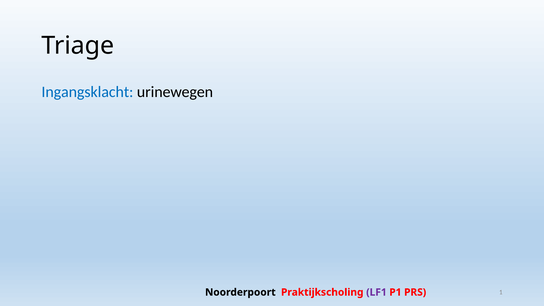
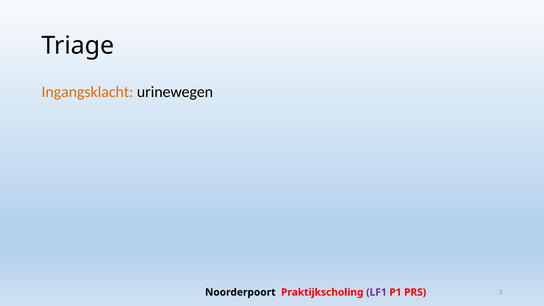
Ingangsklacht colour: blue -> orange
